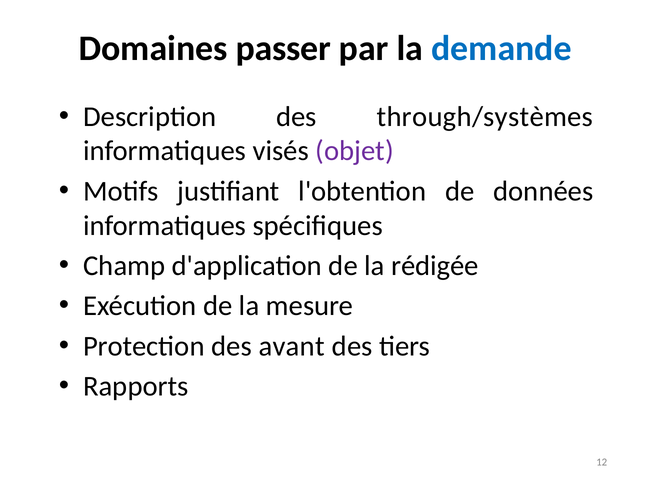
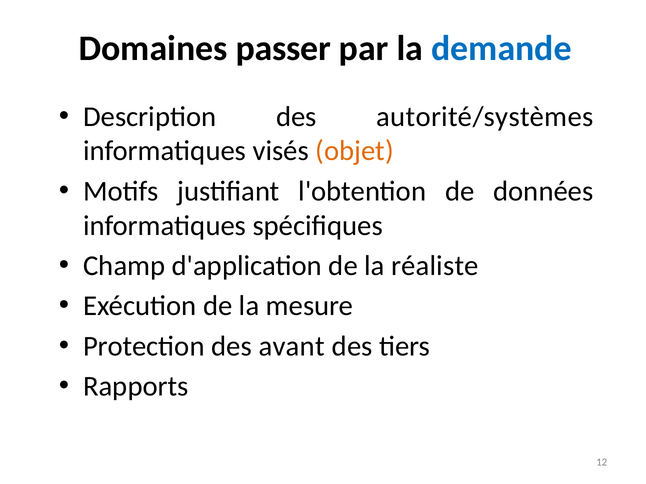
through/systèmes: through/systèmes -> autorité/systèmes
objet colour: purple -> orange
rédigée: rédigée -> réaliste
